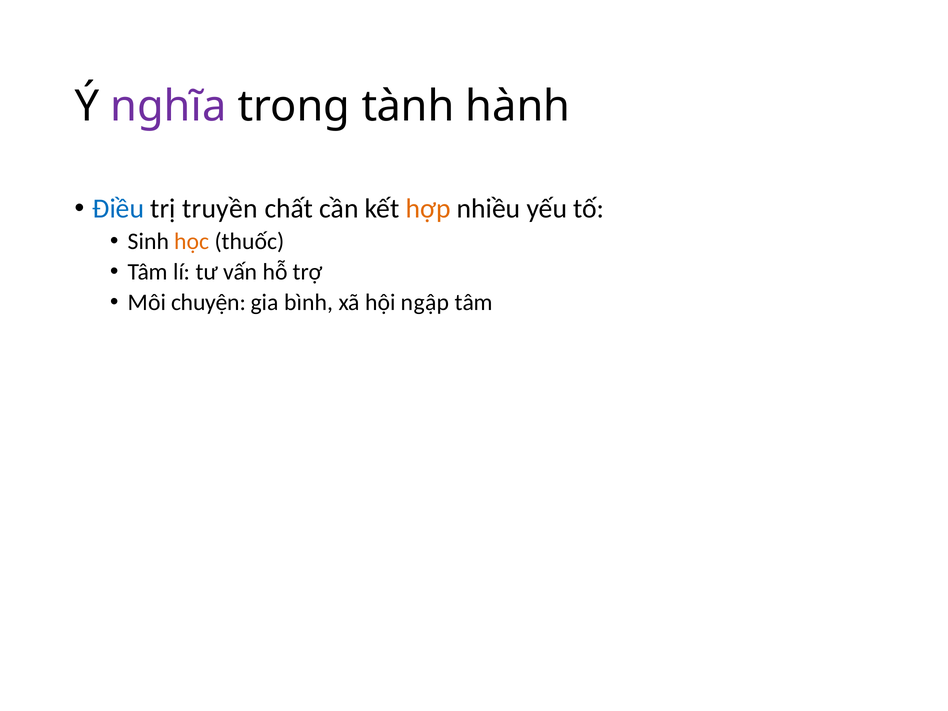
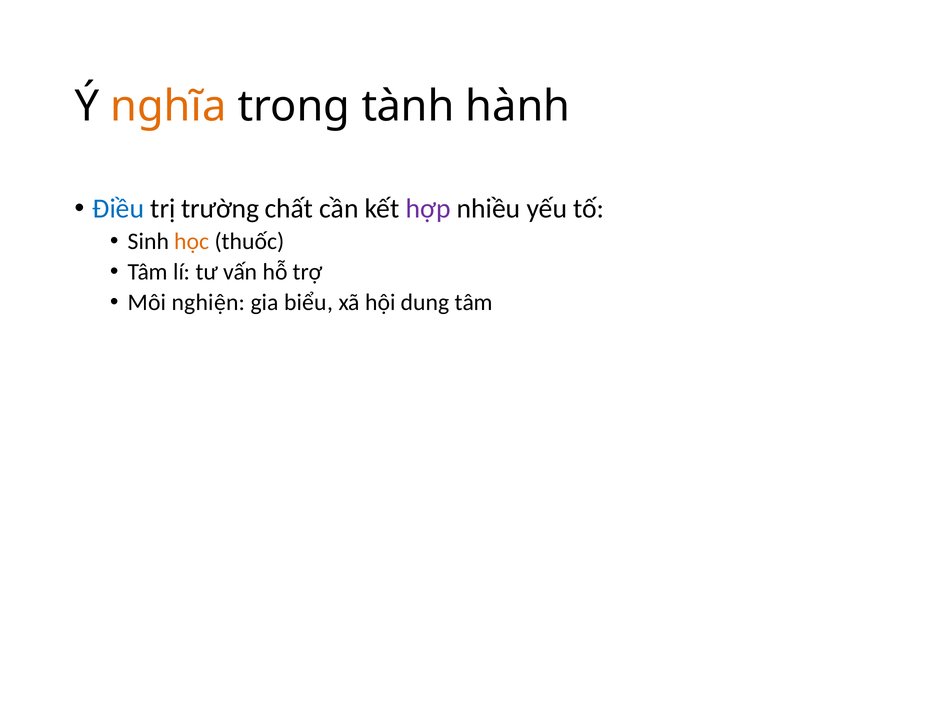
nghĩa colour: purple -> orange
truyền: truyền -> trường
hợp colour: orange -> purple
chuyện: chuyện -> nghiện
bình: bình -> biểu
ngập: ngập -> dung
